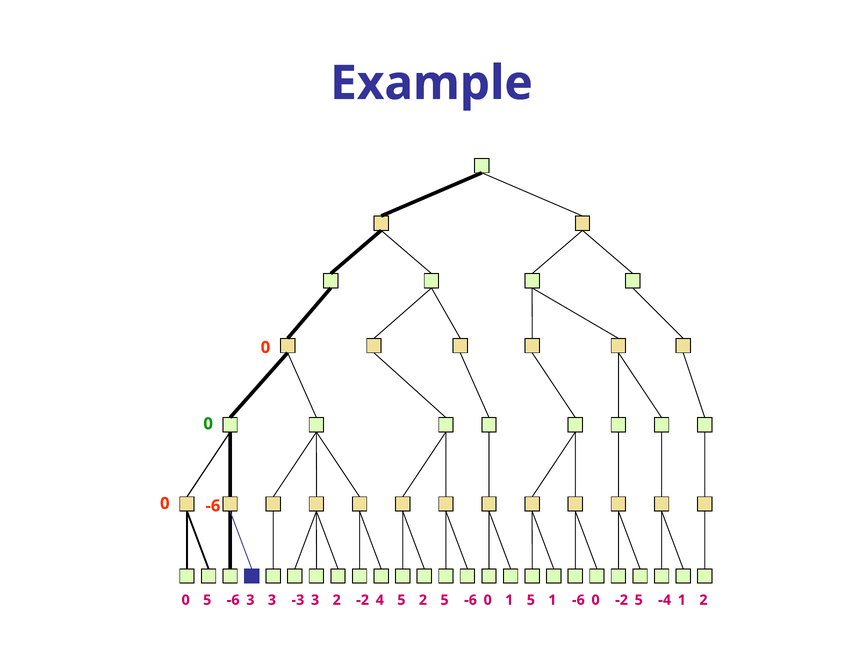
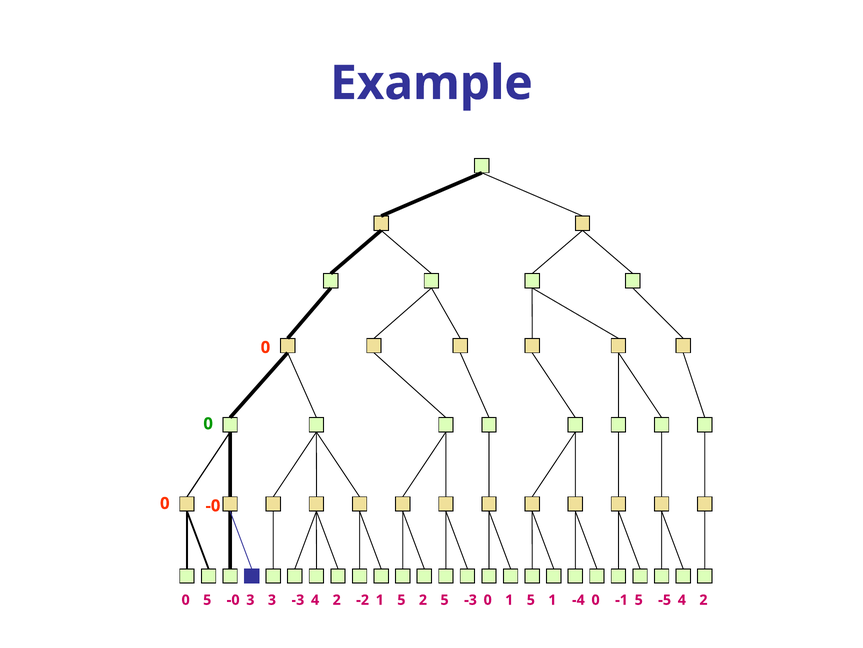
0 -6: -6 -> -0
5 -6: -6 -> -0
-3 3: 3 -> 4
-2 4: 4 -> 1
-6 at (471, 599): -6 -> -3
-6 at (578, 599): -6 -> -4
3 -2: -2 -> -1
-4: -4 -> -5
5 1: 1 -> 4
